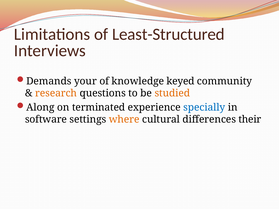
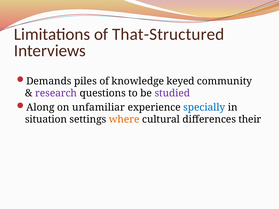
Least-Structured: Least-Structured -> That-Structured
your: your -> piles
research colour: orange -> purple
studied colour: orange -> purple
terminated: terminated -> unfamiliar
software: software -> situation
